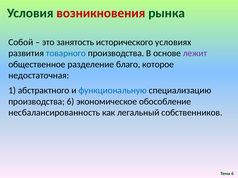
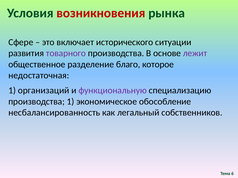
Собой: Собой -> Сфере
занятость: занятость -> включает
условиях: условиях -> ситуации
товарного colour: blue -> purple
абстрактного: абстрактного -> организаций
функциональную colour: blue -> purple
производства 6: 6 -> 1
